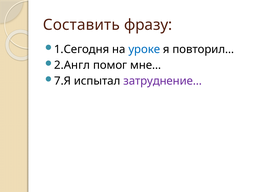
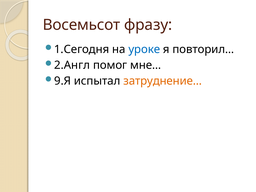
Составить: Составить -> Восемьсот
7.Я: 7.Я -> 9.Я
затруднение… colour: purple -> orange
